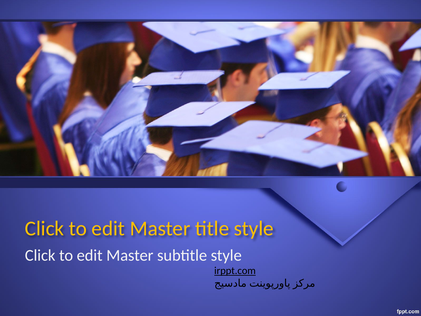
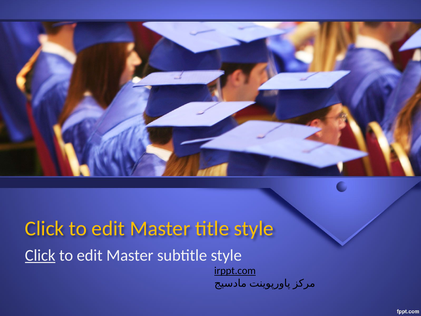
Click at (40, 255) underline: none -> present
